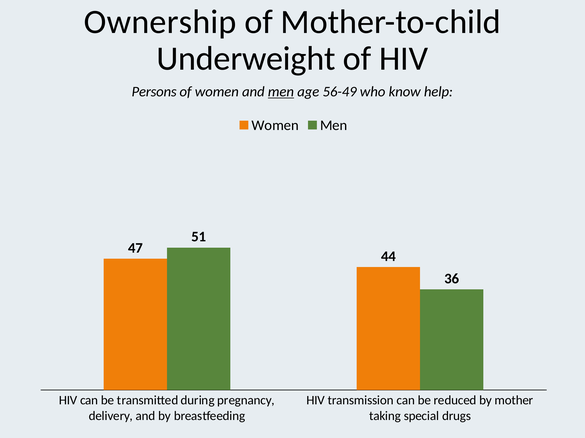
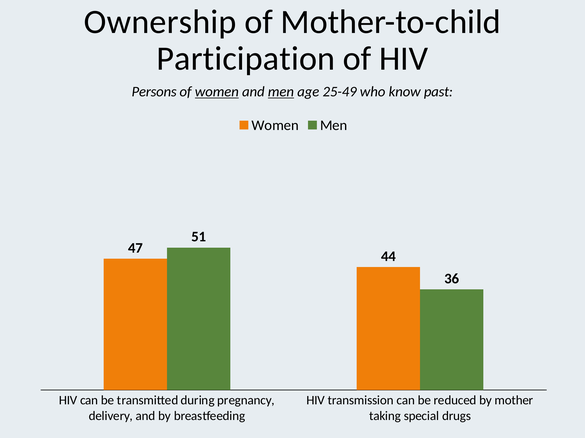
Underweight: Underweight -> Participation
women at (217, 92) underline: none -> present
56-49: 56-49 -> 25-49
help: help -> past
